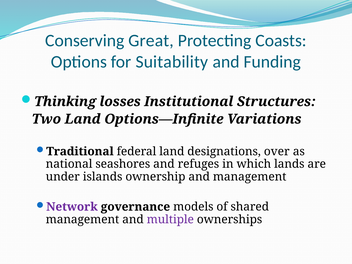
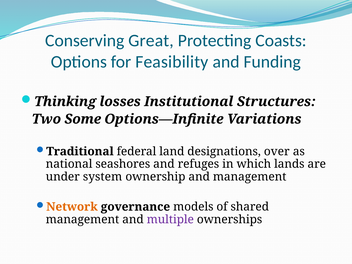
Suitability: Suitability -> Feasibility
Two Land: Land -> Some
islands: islands -> system
Network colour: purple -> orange
